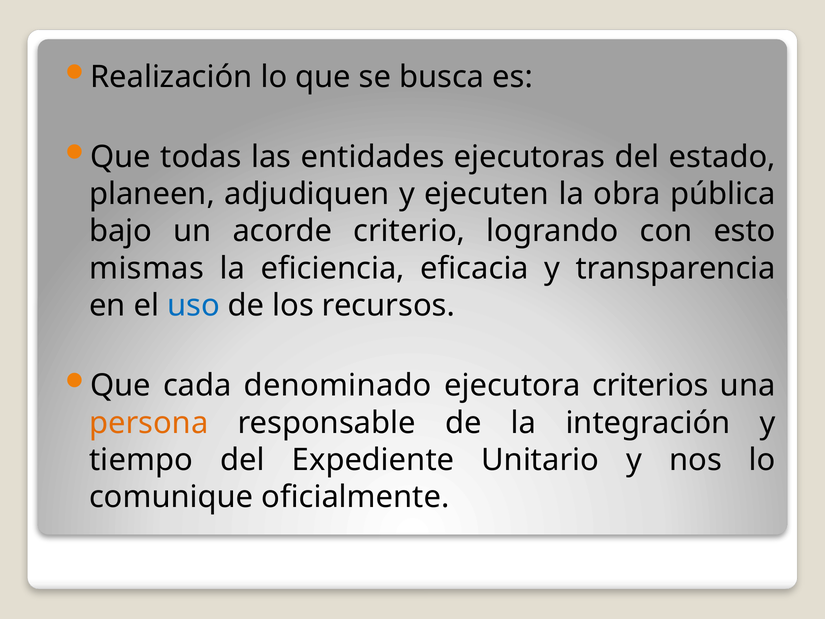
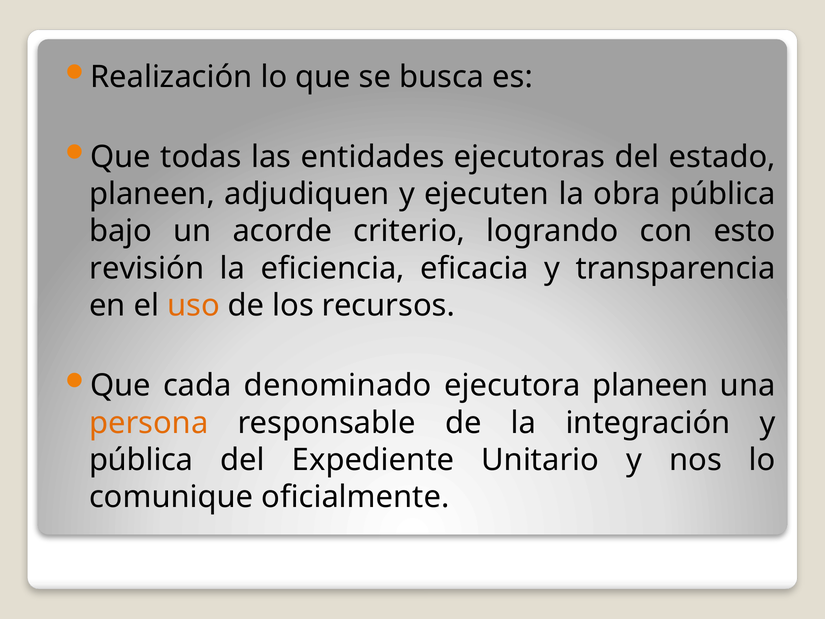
mismas: mismas -> revisión
uso colour: blue -> orange
ejecutora criterios: criterios -> planeen
tiempo at (141, 460): tiempo -> pública
